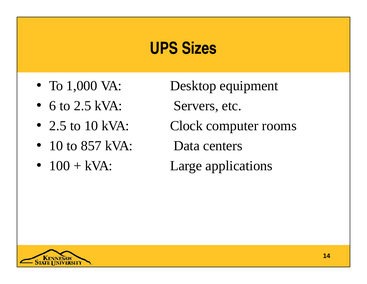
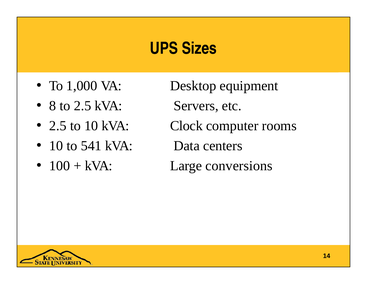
6: 6 -> 8
857: 857 -> 541
applications: applications -> conversions
